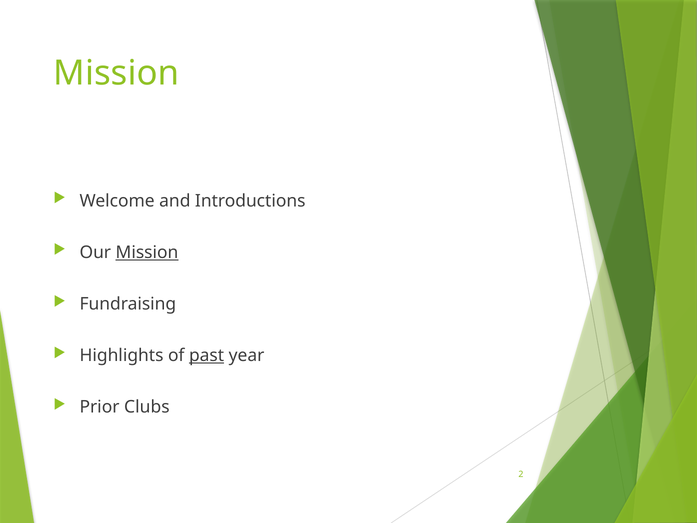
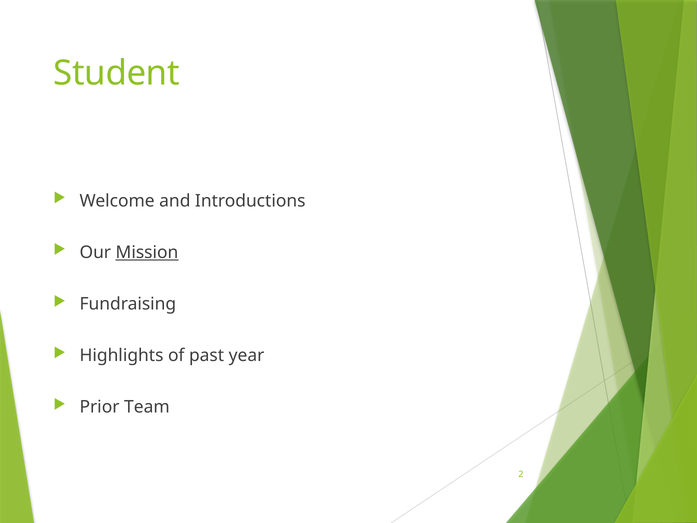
Mission at (116, 73): Mission -> Student
past underline: present -> none
Clubs: Clubs -> Team
